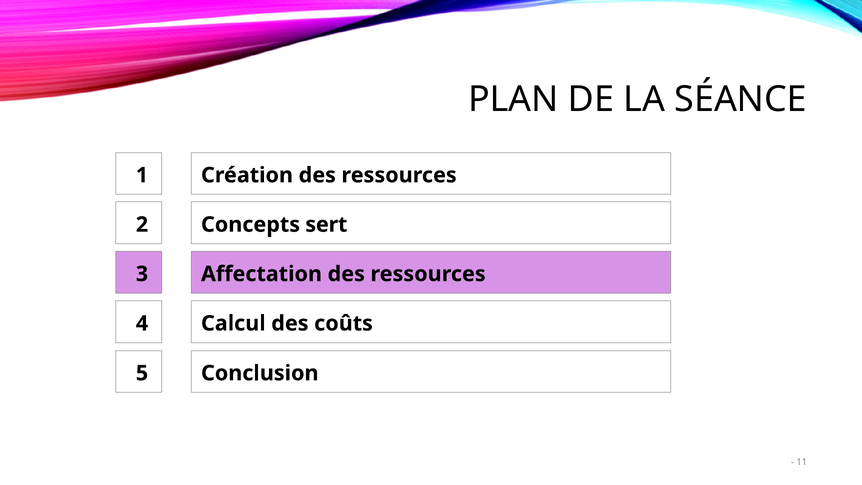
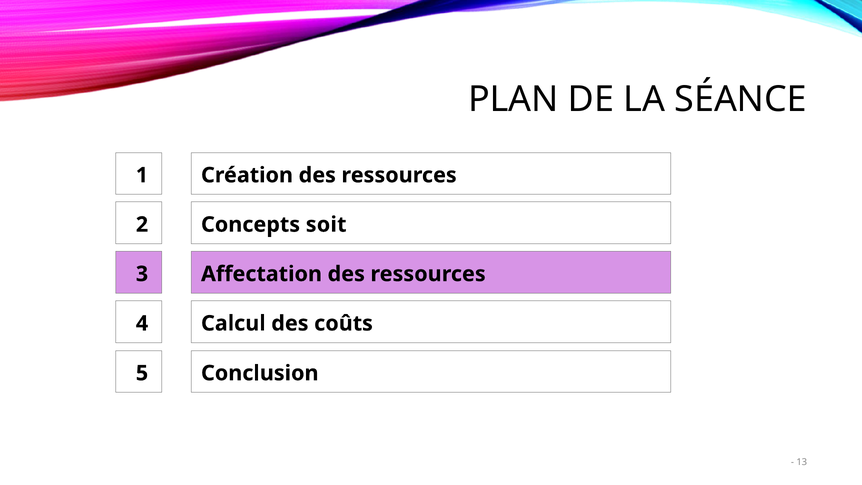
sert: sert -> soit
11: 11 -> 13
